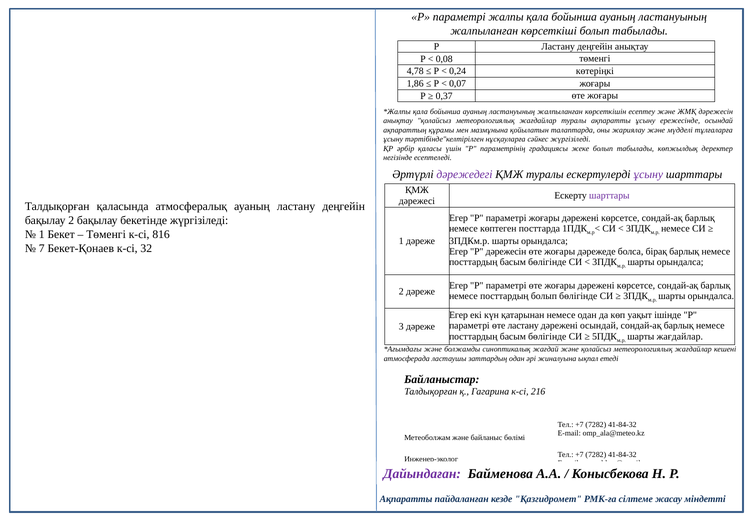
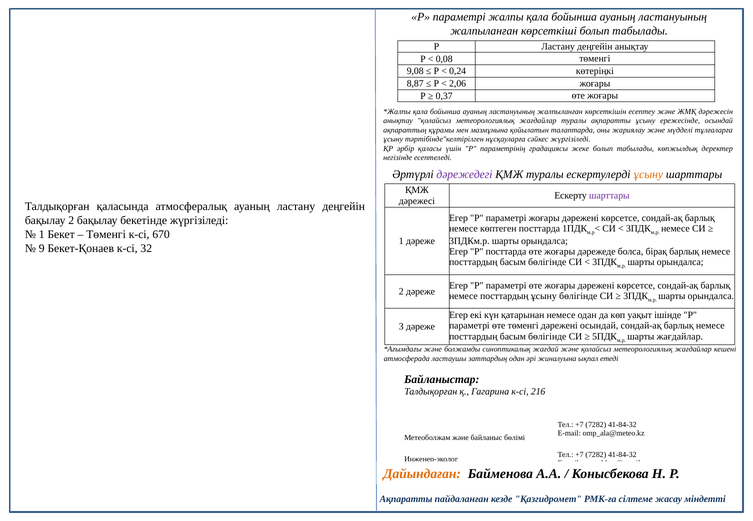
4,78: 4,78 -> 9,08
1,86: 1,86 -> 8,87
0,07: 0,07 -> 2,06
ұсыну at (648, 174) colour: purple -> orange
816: 816 -> 670
7: 7 -> 9
P дәрежесін: дәрежесін -> посттарда
посттардың болып: болып -> ұсыну
өте ластану: ластану -> төменгі
Дайындаған colour: purple -> orange
